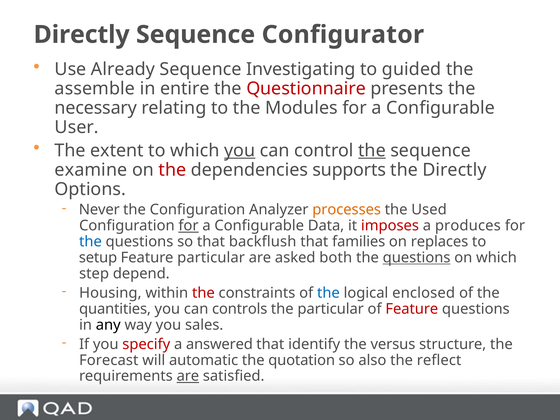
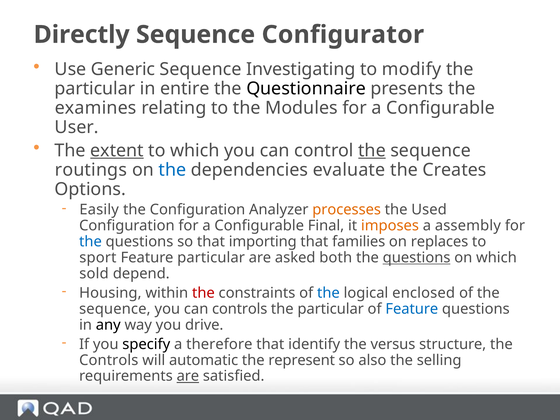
Already: Already -> Generic
guided: guided -> modify
assemble at (95, 89): assemble -> particular
Questionnaire colour: red -> black
necessary: necessary -> examines
extent underline: none -> present
you at (240, 151) underline: present -> none
examine: examine -> routings
the at (172, 170) colour: red -> blue
supports: supports -> evaluate
the Directly: Directly -> Creates
Never: Never -> Easily
for at (188, 226) underline: present -> none
Data: Data -> Final
imposes colour: red -> orange
produces: produces -> assembly
backflush: backflush -> importing
setup: setup -> sport
step: step -> sold
quantities at (115, 309): quantities -> sequence
Feature at (412, 309) colour: red -> blue
sales: sales -> drive
specify colour: red -> black
answered: answered -> therefore
Forecast at (109, 360): Forecast -> Controls
quotation: quotation -> represent
reflect: reflect -> selling
